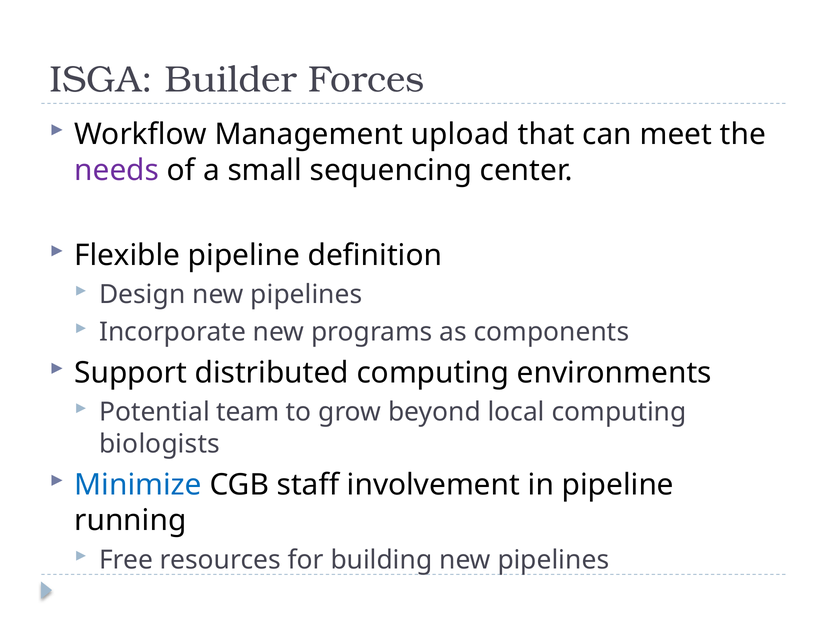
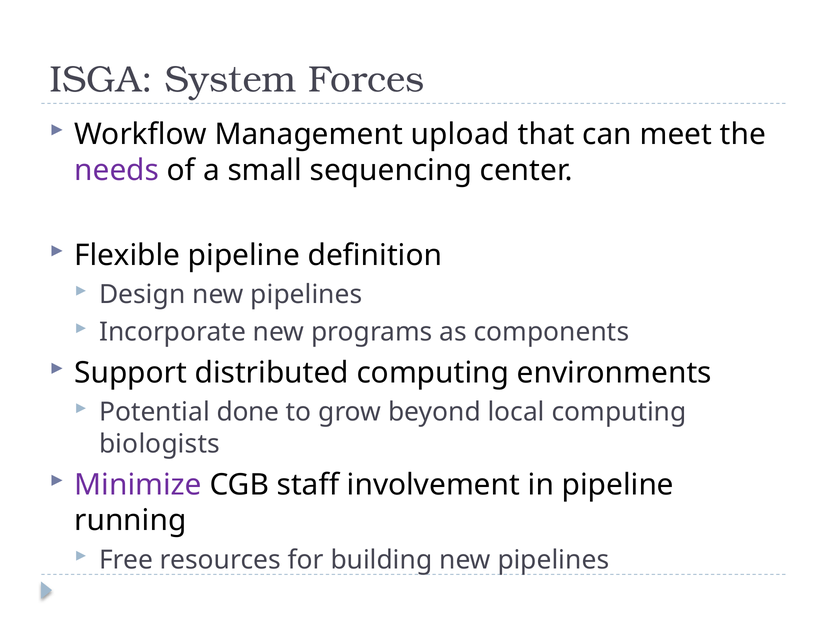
Builder: Builder -> System
team: team -> done
Minimize colour: blue -> purple
